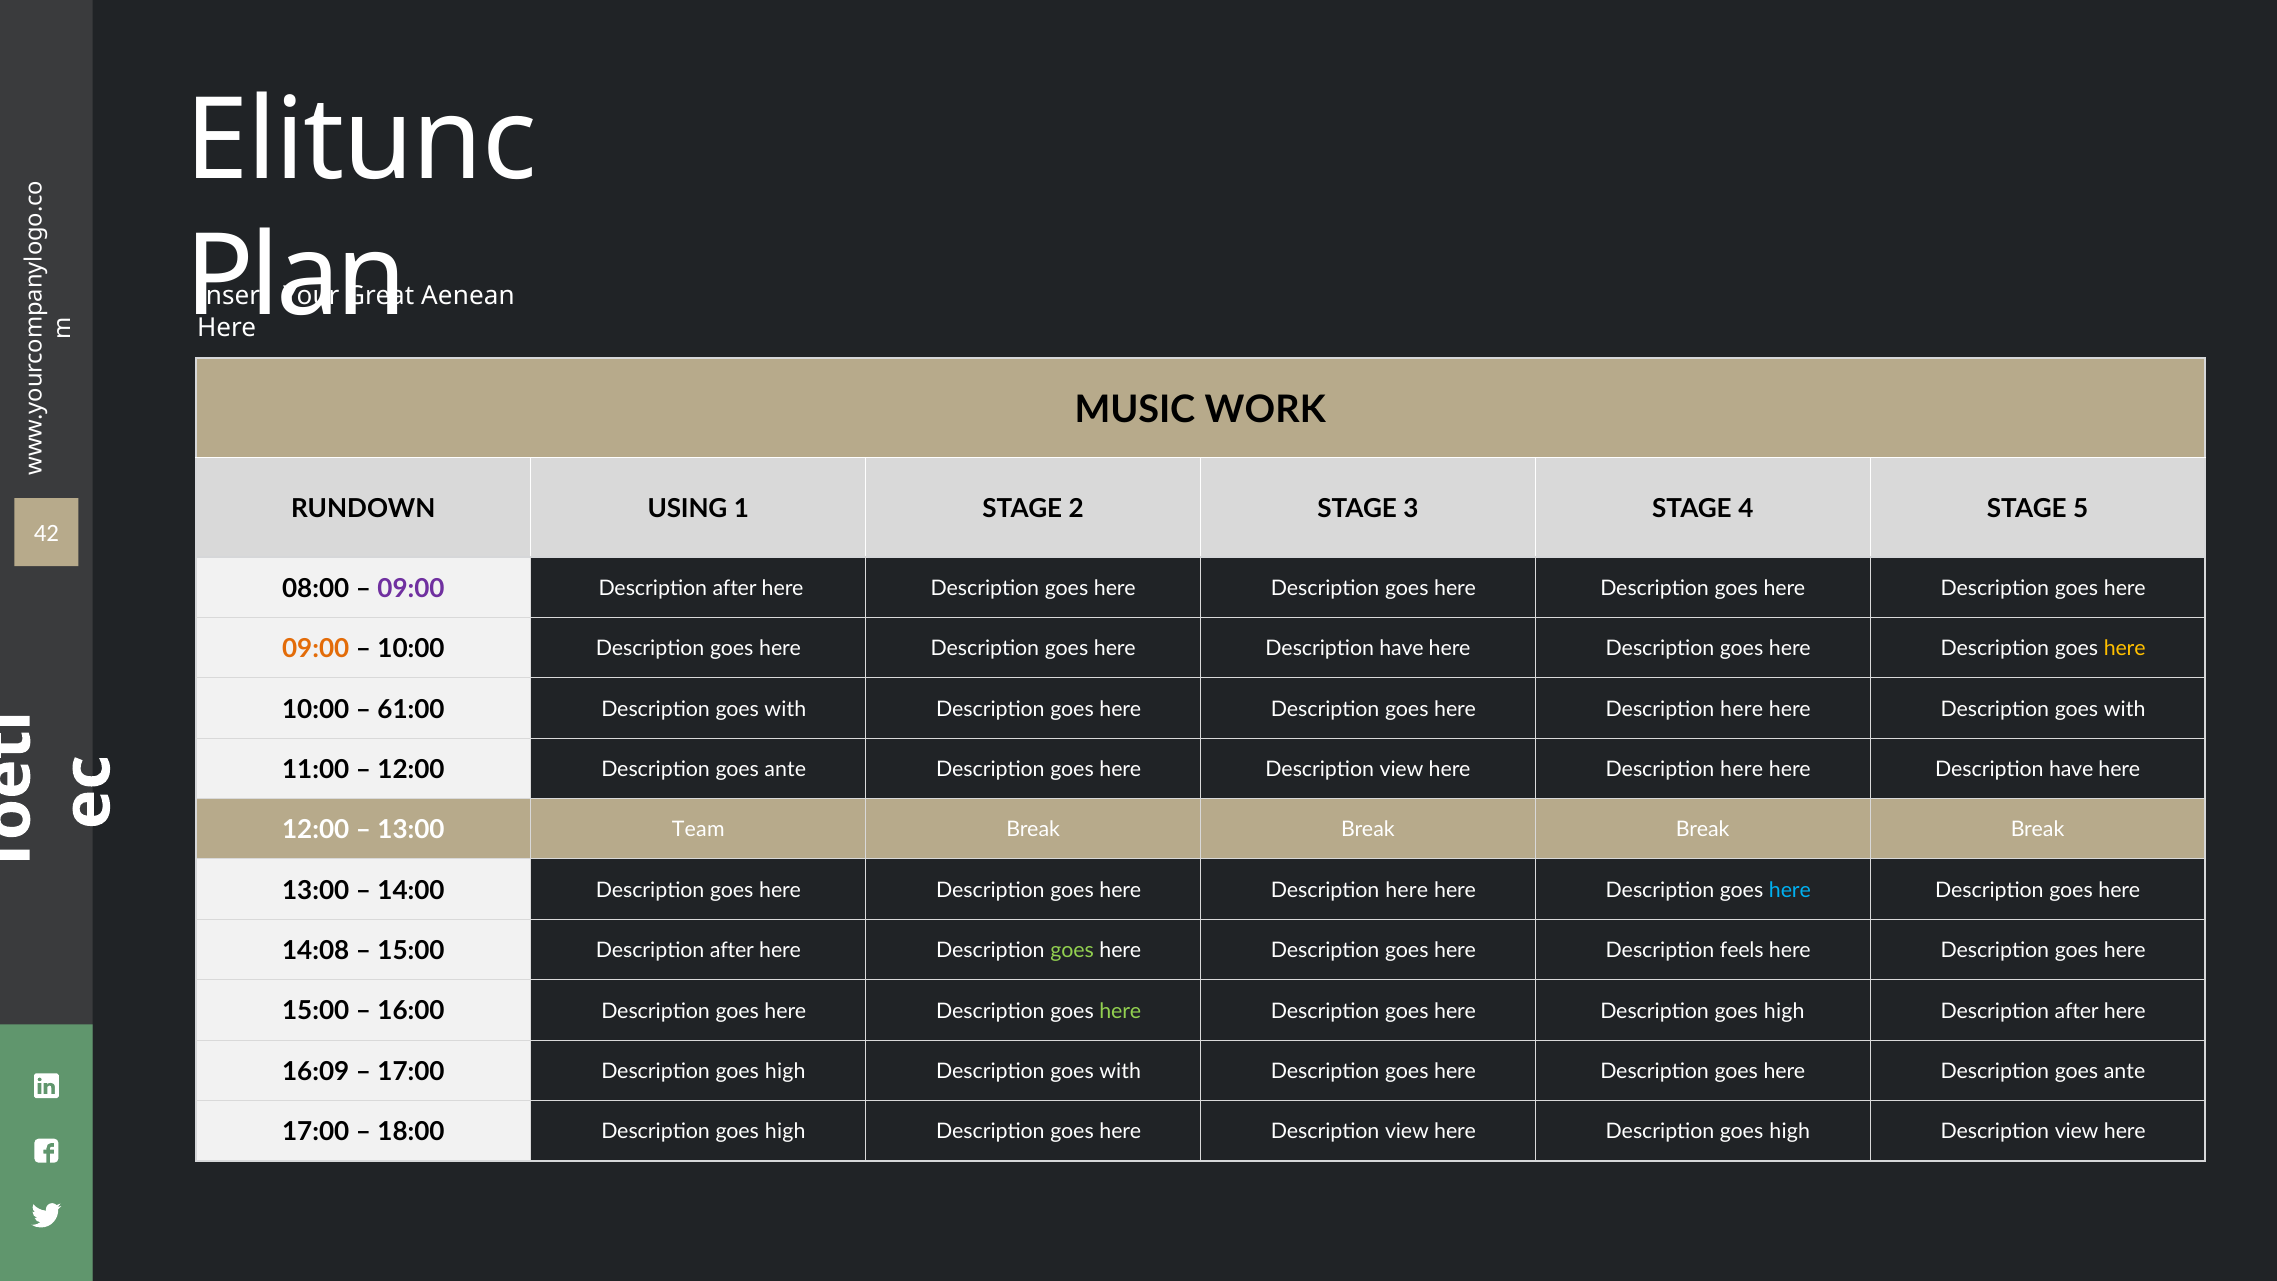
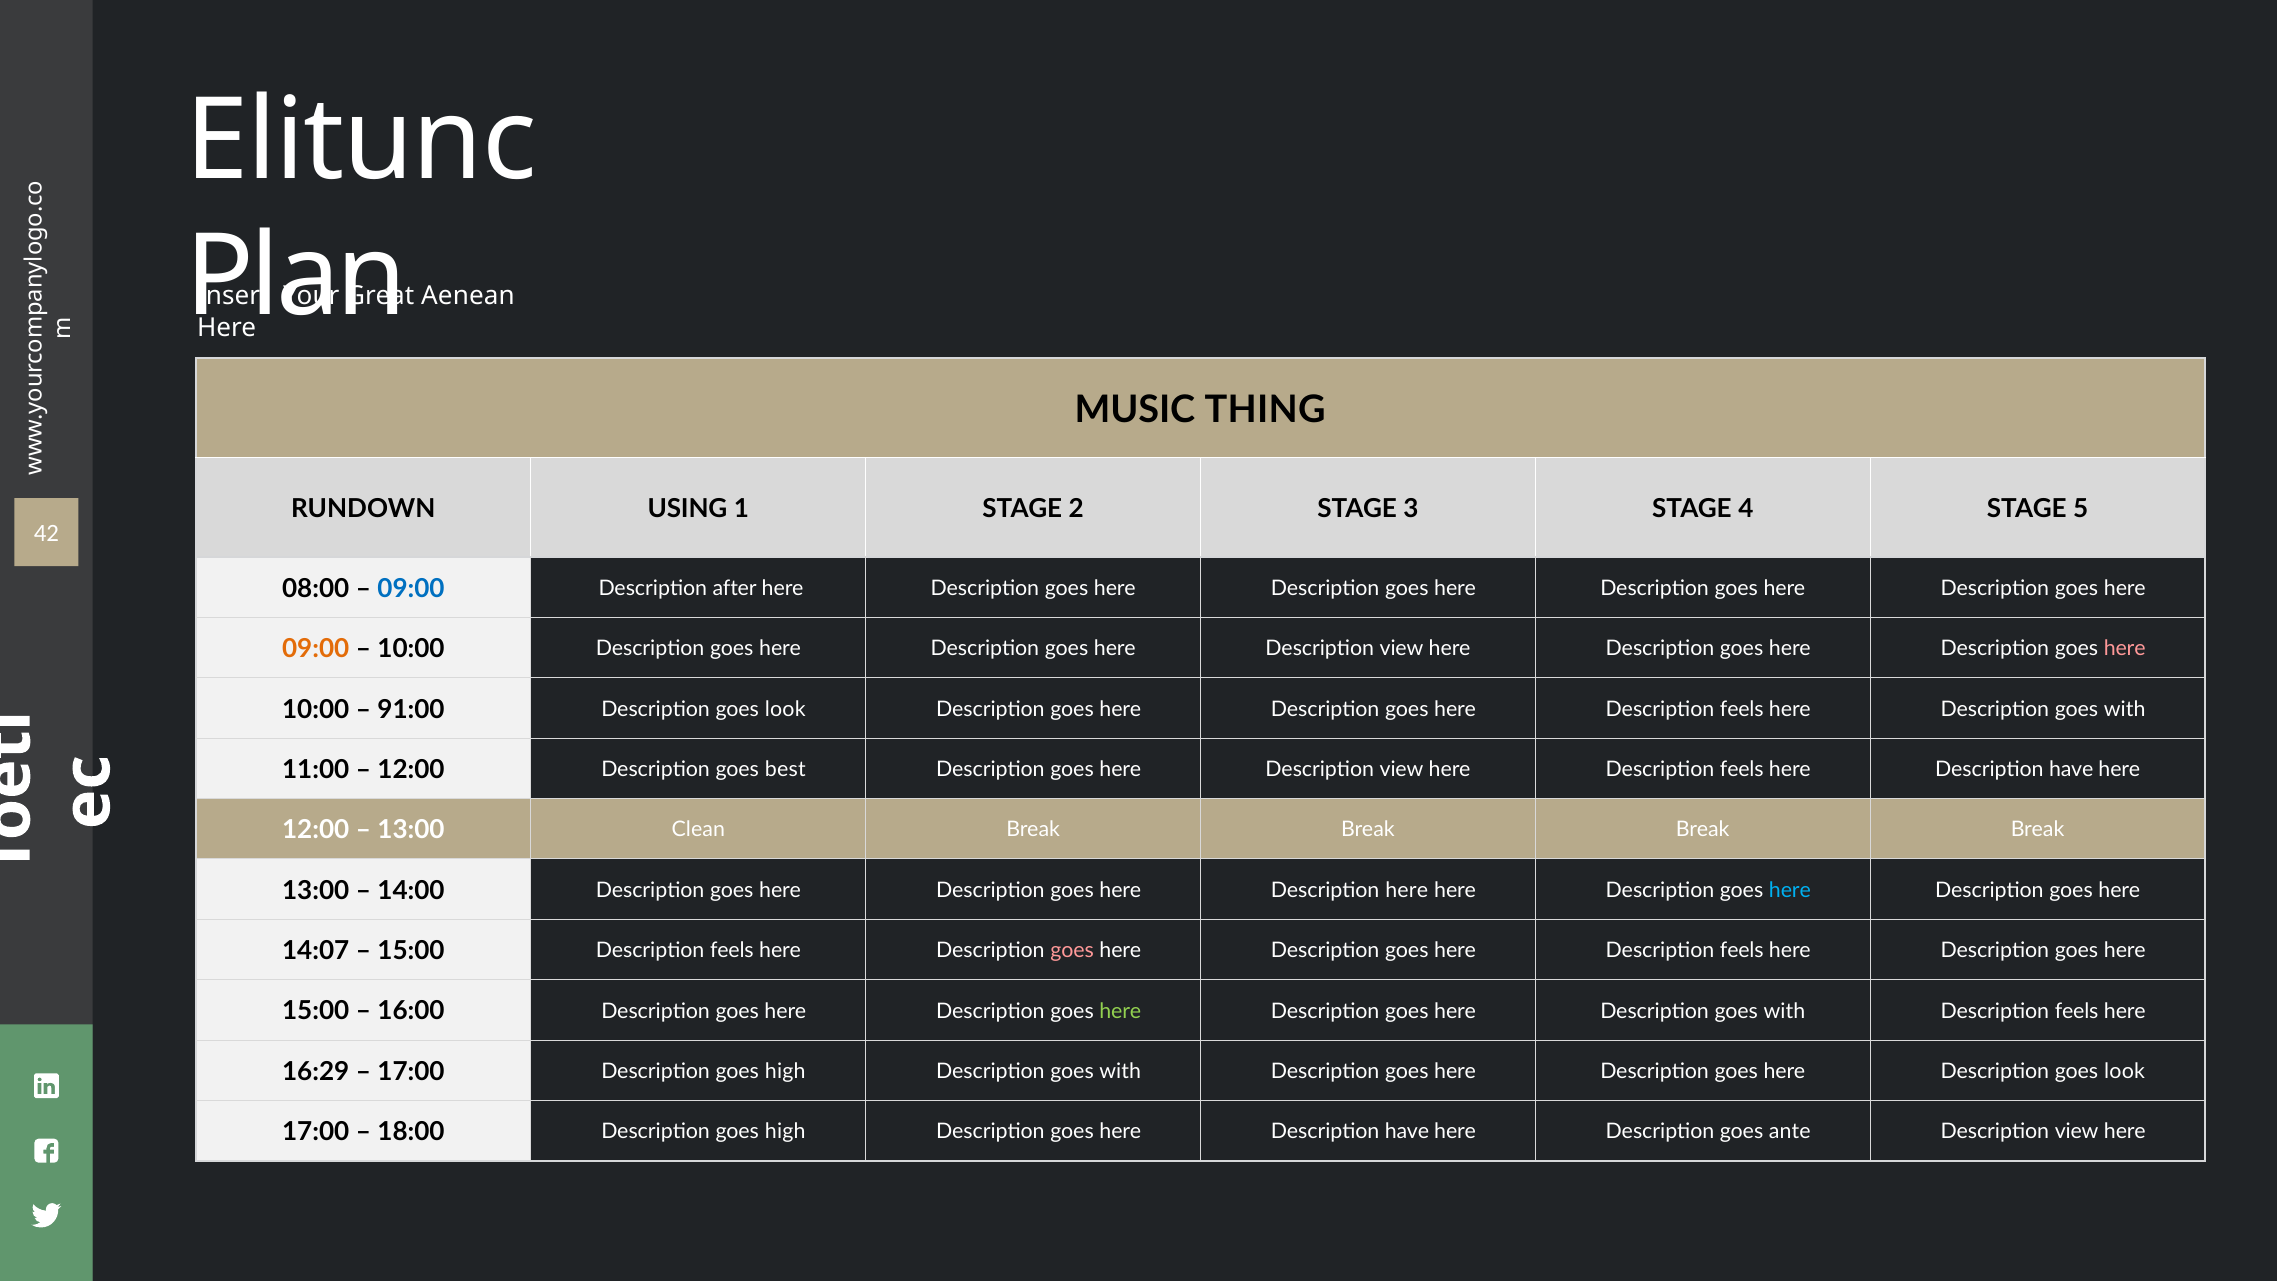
WORK: WORK -> THING
09:00 at (411, 589) colour: purple -> blue
have at (1402, 649): have -> view
here at (2125, 649) colour: yellow -> pink
61:00: 61:00 -> 91:00
with at (785, 709): with -> look
here at (1742, 709): here -> feels
12:00 Description goes ante: ante -> best
here at (1742, 769): here -> feels
Team: Team -> Clean
14:08: 14:08 -> 14:07
15:00 Description after: after -> feels
goes at (1072, 950) colour: light green -> pink
high at (1784, 1011): high -> with
after at (2077, 1011): after -> feels
16:09: 16:09 -> 16:29
here Description goes ante: ante -> look
view at (1407, 1132): view -> have
high at (1790, 1132): high -> ante
